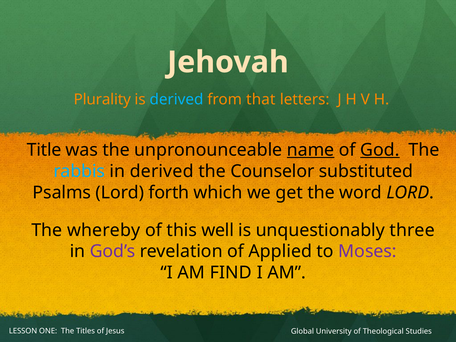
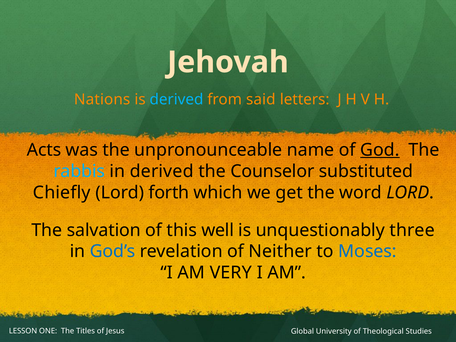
Plurality: Plurality -> Nations
that: that -> said
Title: Title -> Acts
name underline: present -> none
Psalms: Psalms -> Chiefly
whereby: whereby -> salvation
God’s colour: purple -> blue
Applied: Applied -> Neither
Moses colour: purple -> blue
FIND: FIND -> VERY
